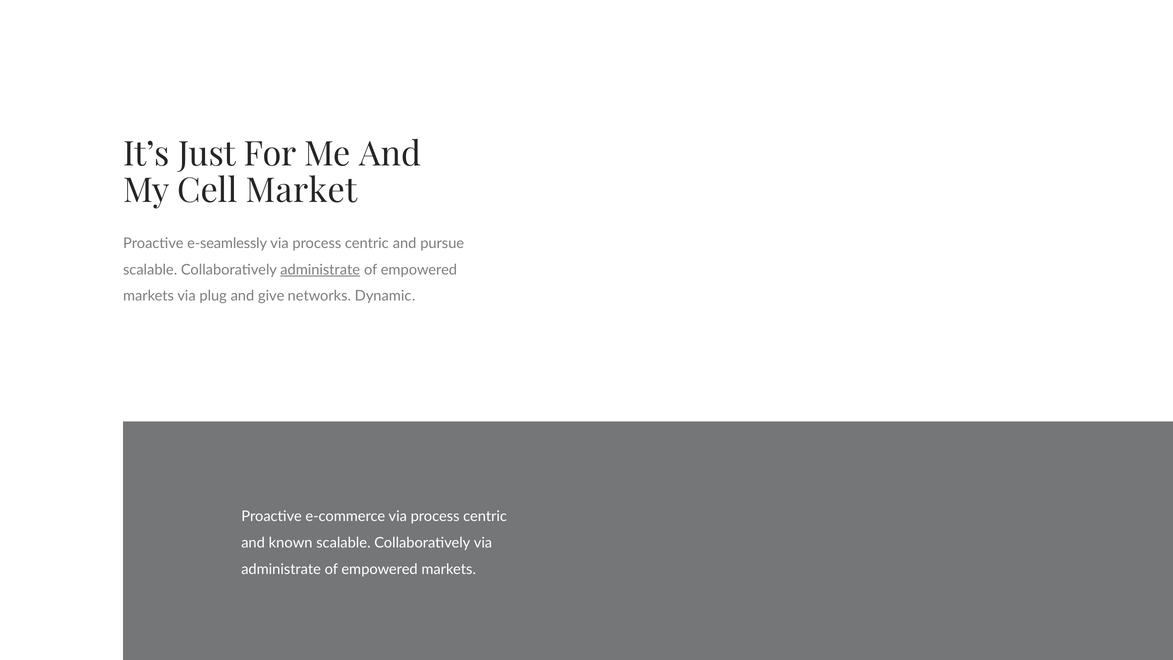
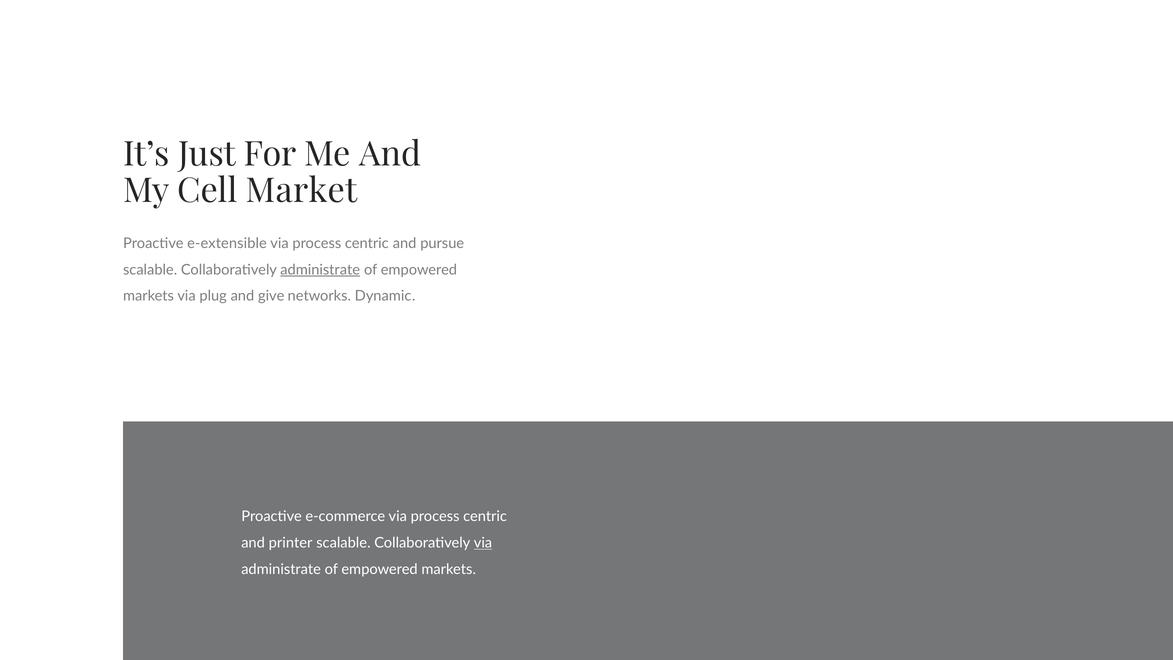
e-seamlessly: e-seamlessly -> e-extensible
known: known -> printer
via at (483, 543) underline: none -> present
